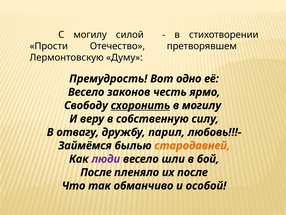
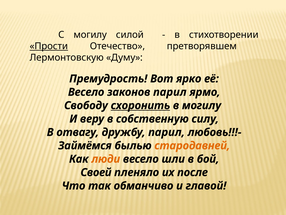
Прости underline: none -> present
одно: одно -> ярко
законов честь: честь -> парил
люди colour: purple -> orange
После at (96, 172): После -> Своей
особой: особой -> главой
